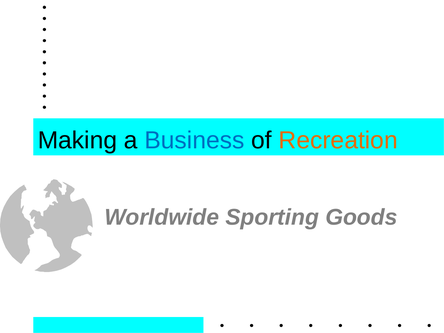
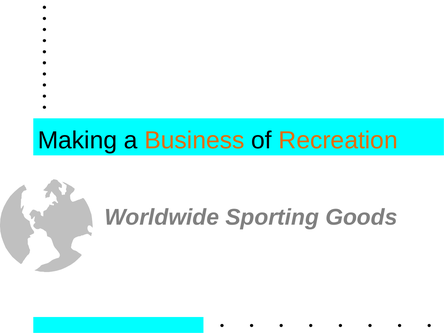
Business colour: blue -> orange
